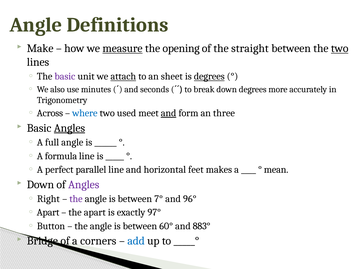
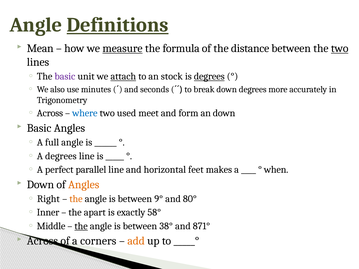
Definitions underline: none -> present
Make: Make -> Mean
opening: opening -> formula
straight: straight -> distance
sheet: sheet -> stock
and at (169, 113) underline: present -> none
an three: three -> down
Angles at (69, 128) underline: present -> none
A formula: formula -> degrees
mean: mean -> when
Angles at (84, 185) colour: purple -> orange
the at (76, 199) colour: purple -> orange
7°: 7° -> 9°
96°: 96° -> 80°
Apart at (48, 213): Apart -> Inner
97°: 97° -> 58°
Button: Button -> Middle
the at (81, 226) underline: none -> present
60°: 60° -> 38°
883°: 883° -> 871°
Bridge at (42, 241): Bridge -> Across
add colour: blue -> orange
